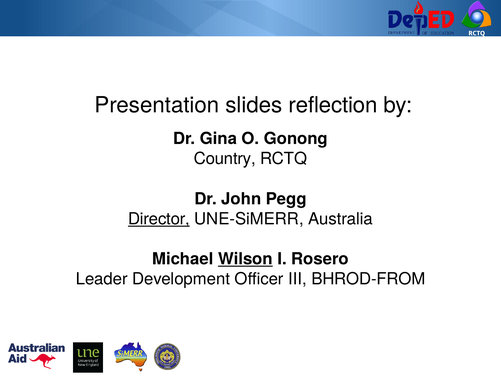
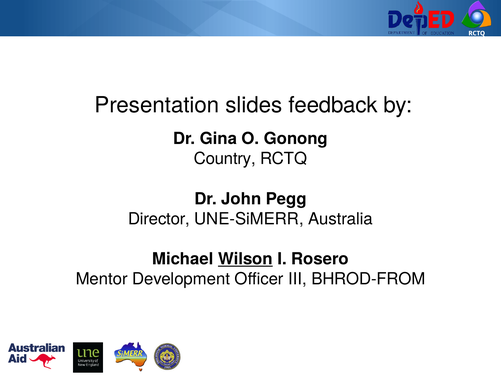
reflection: reflection -> feedback
Director underline: present -> none
Leader: Leader -> Mentor
